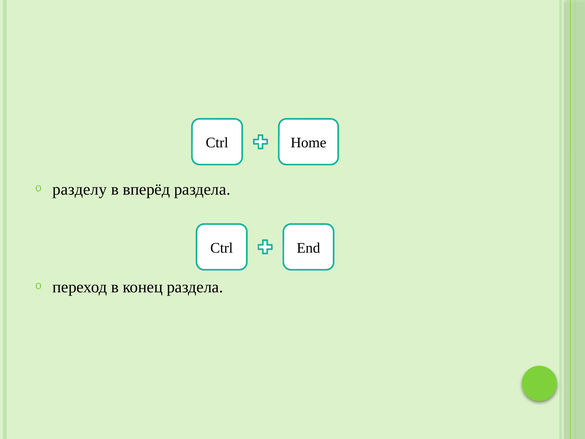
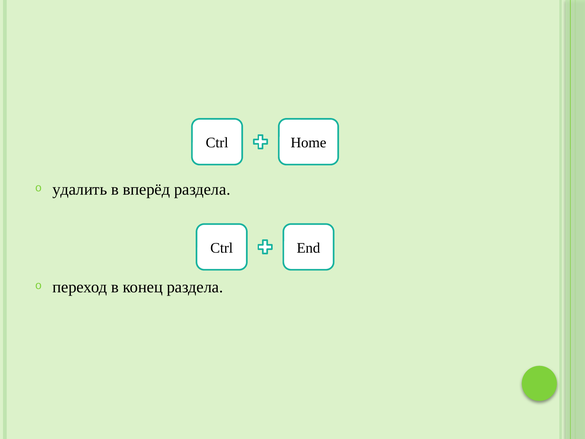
разделу: разделу -> удалить
